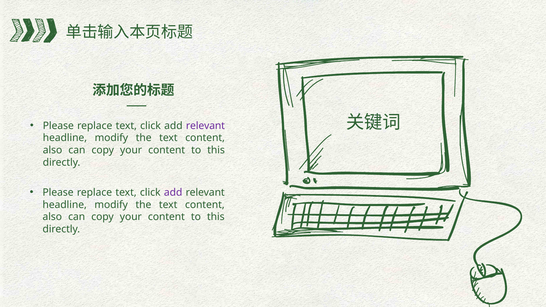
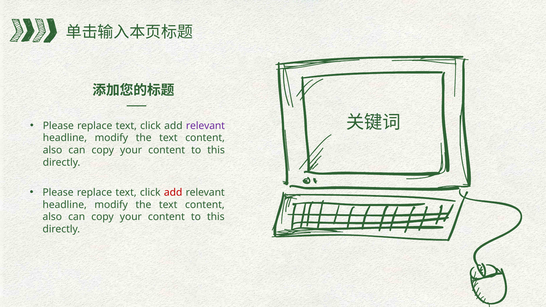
add at (173, 192) colour: purple -> red
